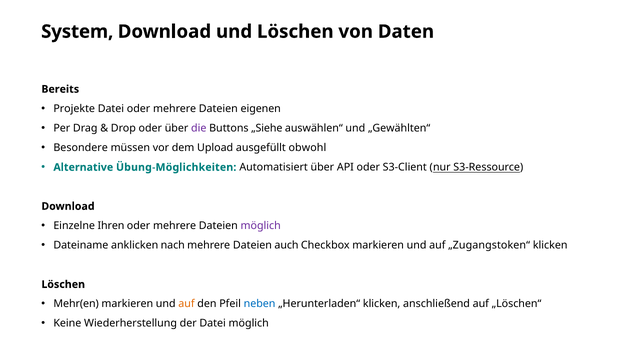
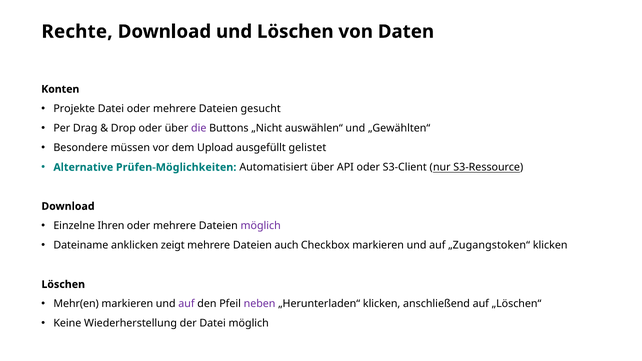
System: System -> Rechte
Bereits: Bereits -> Konten
eigenen: eigenen -> gesucht
„Siehe: „Siehe -> „Nicht
obwohl: obwohl -> gelistet
Übung-Möglichkeiten: Übung-Möglichkeiten -> Prüfen-Möglichkeiten
nach: nach -> zeigt
auf at (187, 304) colour: orange -> purple
neben colour: blue -> purple
